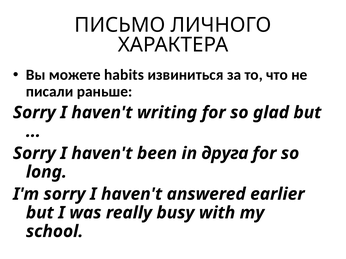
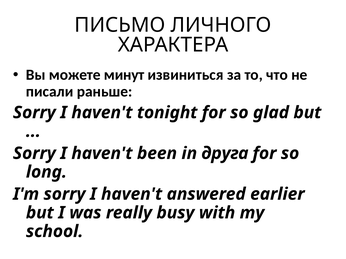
habits: habits -> минут
writing: writing -> tonight
